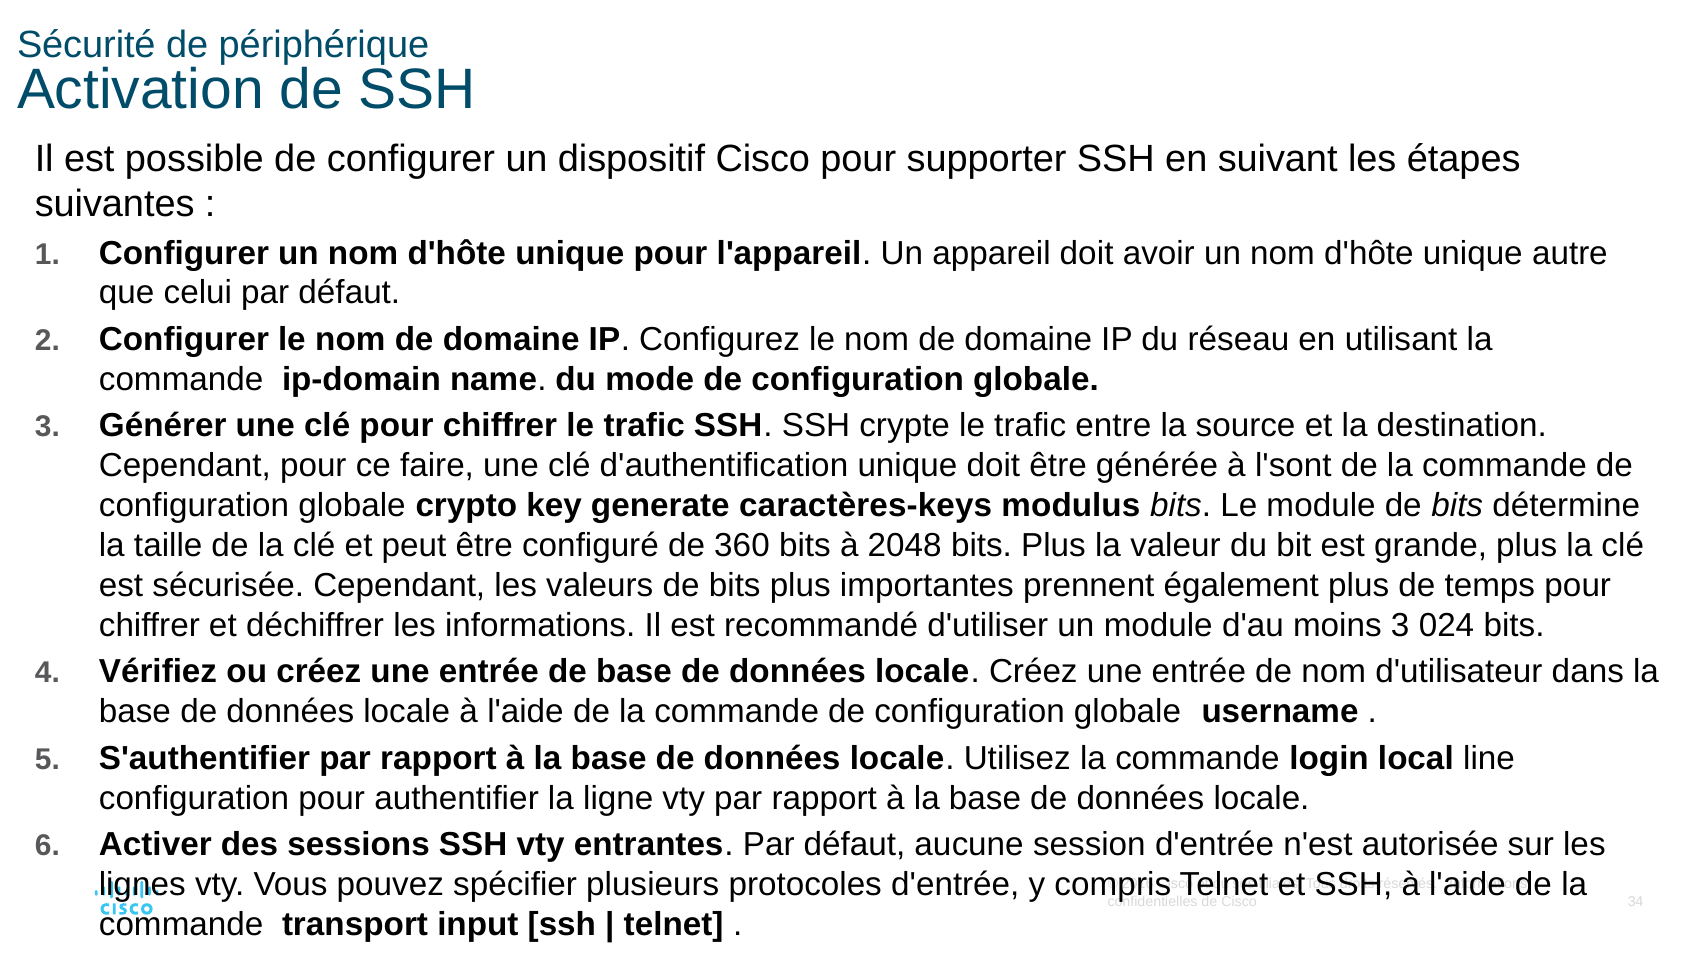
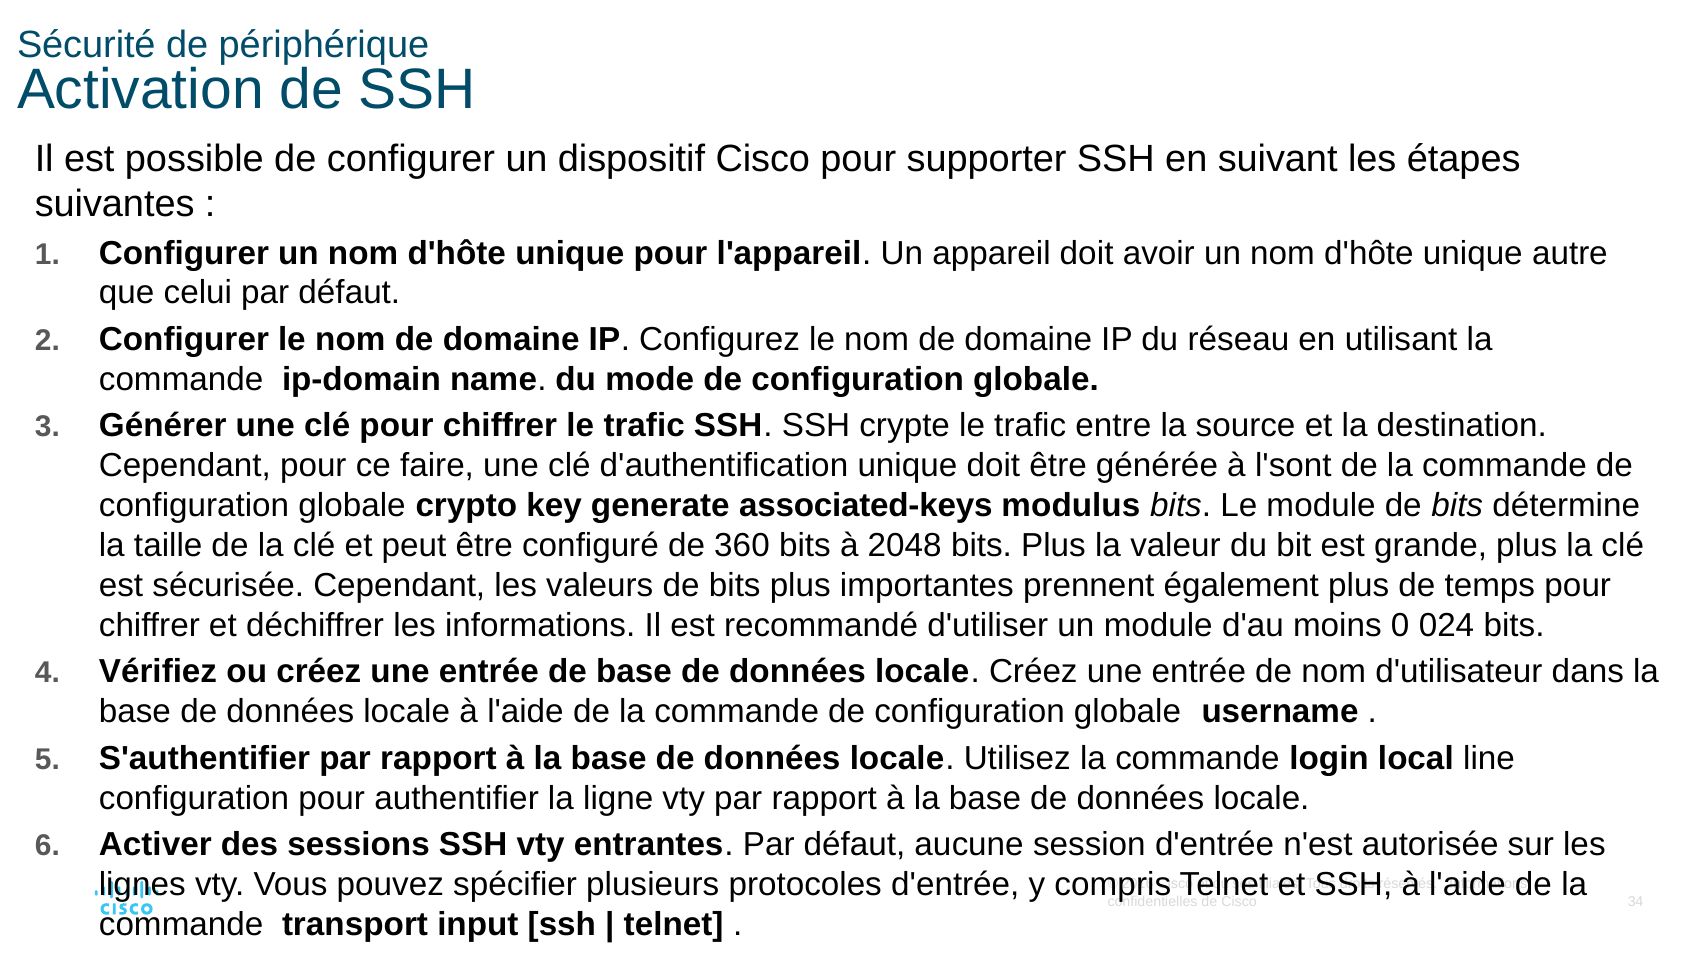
caractères-keys: caractères-keys -> associated-keys
moins 3: 3 -> 0
